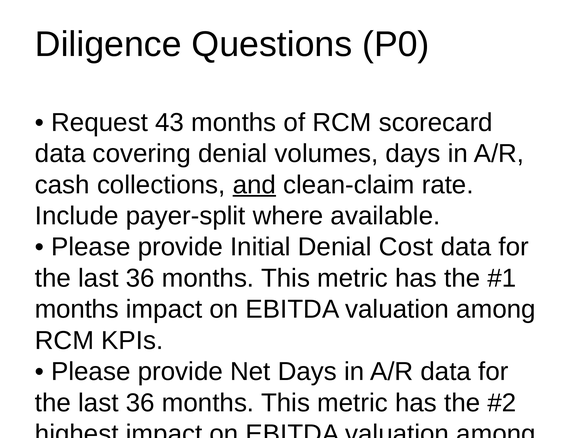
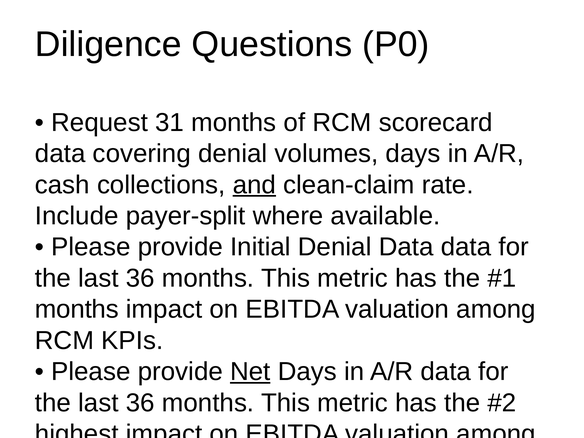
43: 43 -> 31
Denial Cost: Cost -> Data
Net at (250, 372) underline: none -> present
